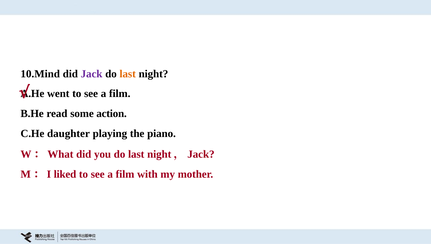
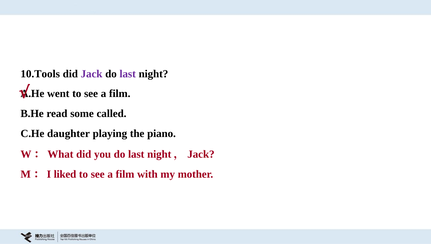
10.Mind: 10.Mind -> 10.Tools
last at (128, 74) colour: orange -> purple
action: action -> called
